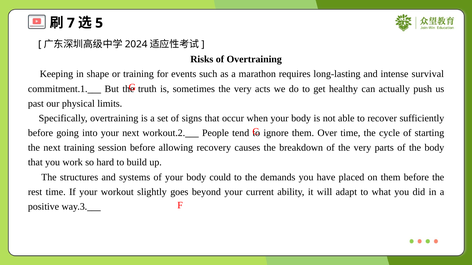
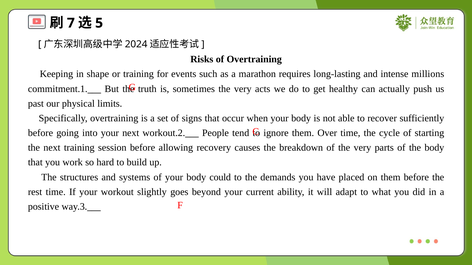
survival: survival -> millions
